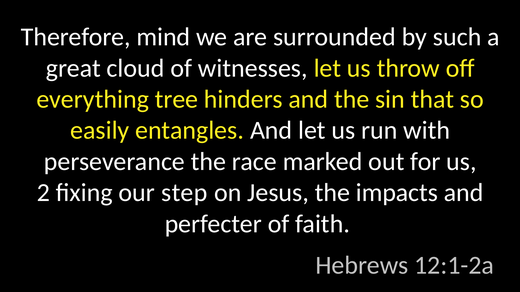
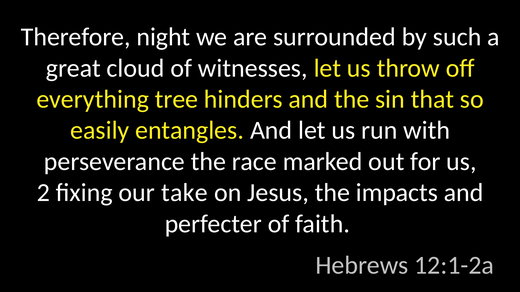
mind: mind -> night
step: step -> take
